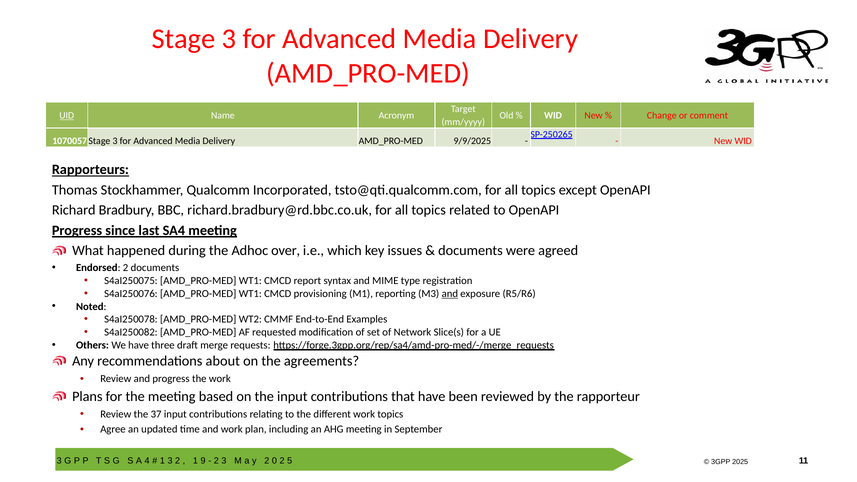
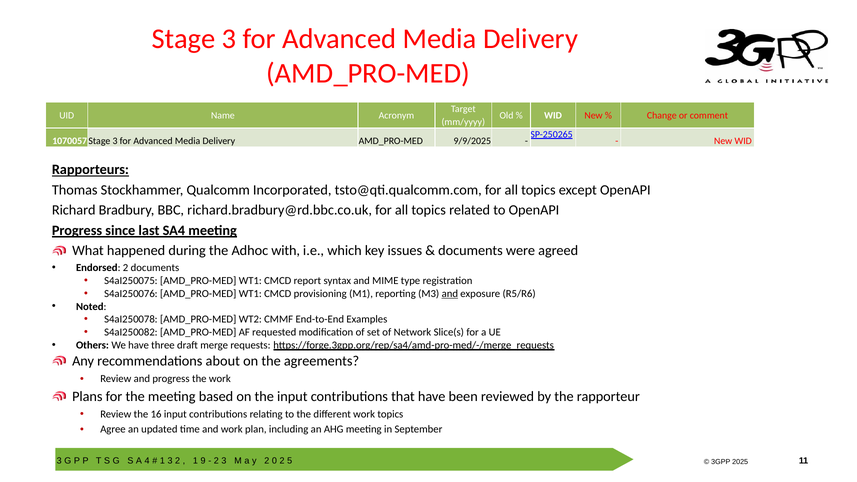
UID underline: present -> none
over: over -> with
37: 37 -> 16
